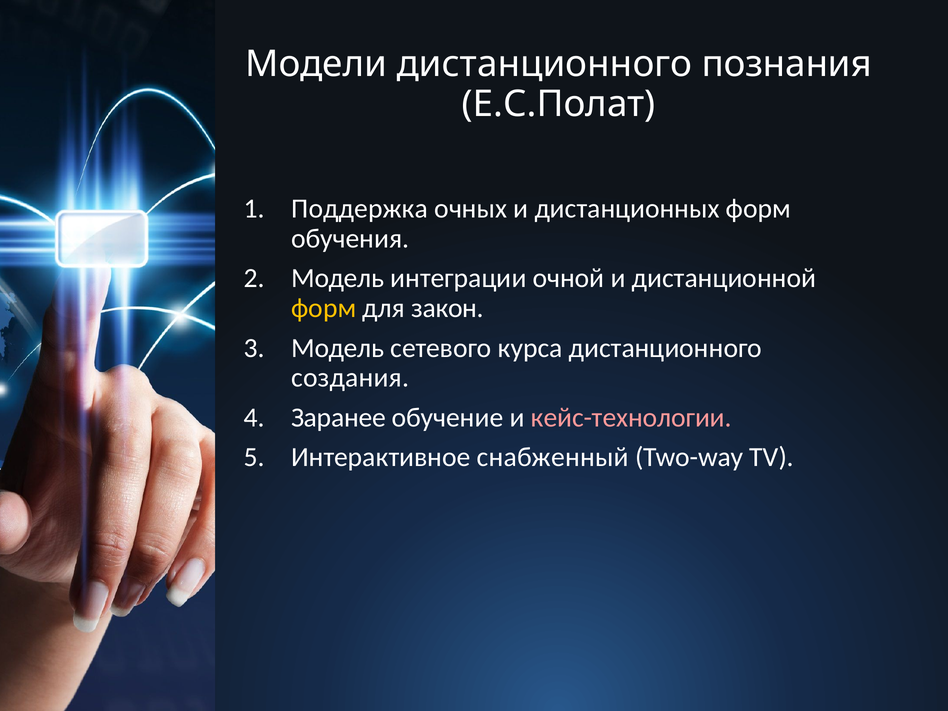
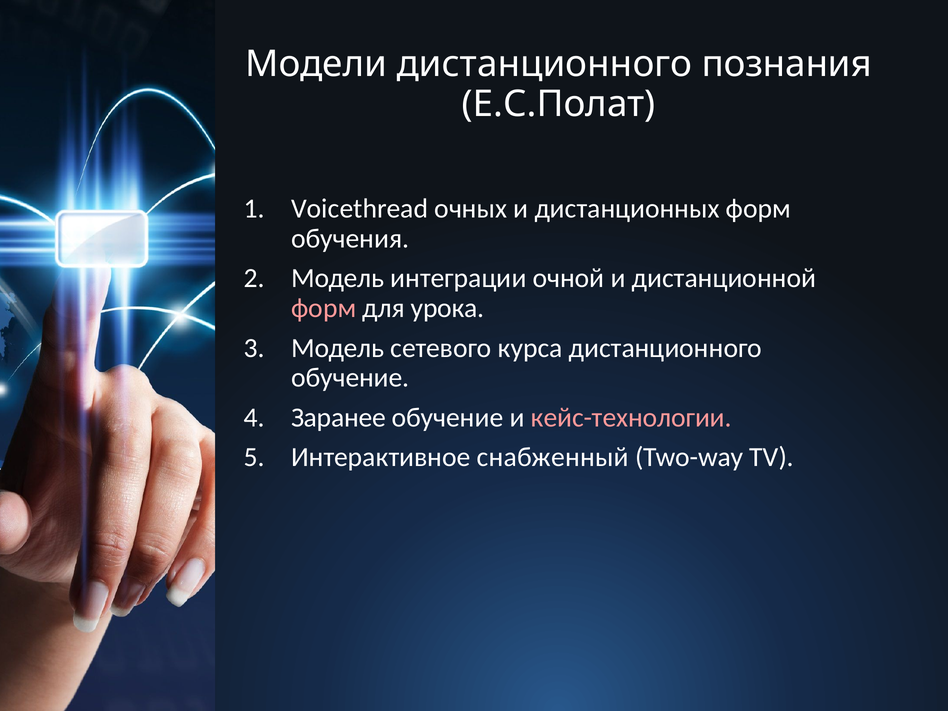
Поддержка: Поддержка -> Voicethread
форм at (324, 308) colour: yellow -> pink
закон: закон -> урока
создания at (350, 378): создания -> обучение
